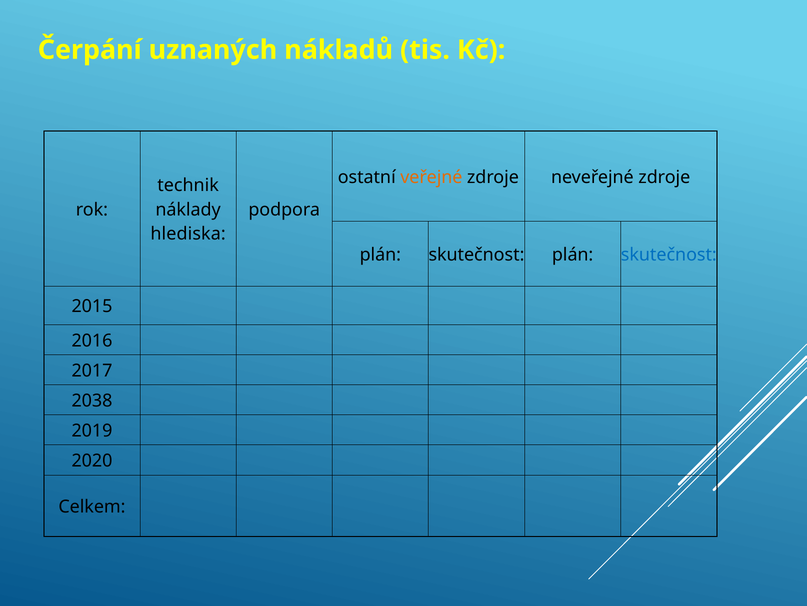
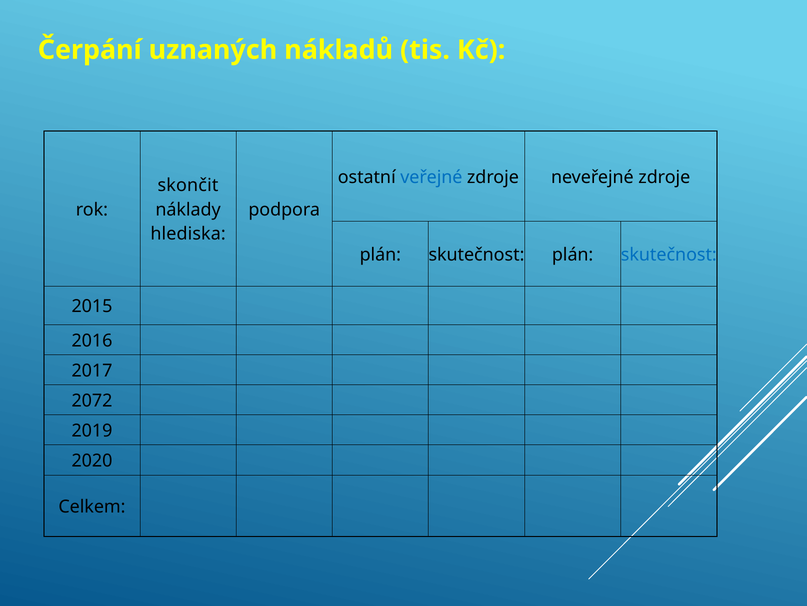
veřejné colour: orange -> blue
technik: technik -> skončit
2038: 2038 -> 2072
